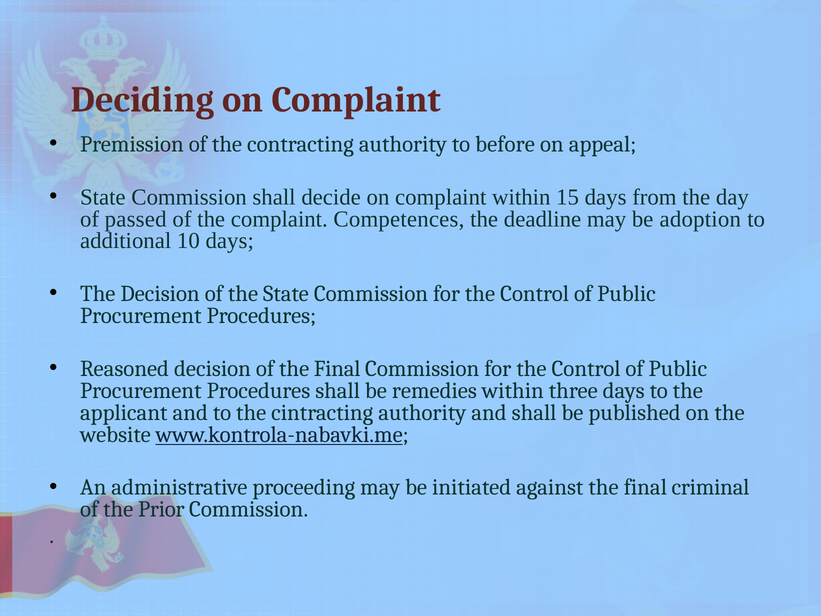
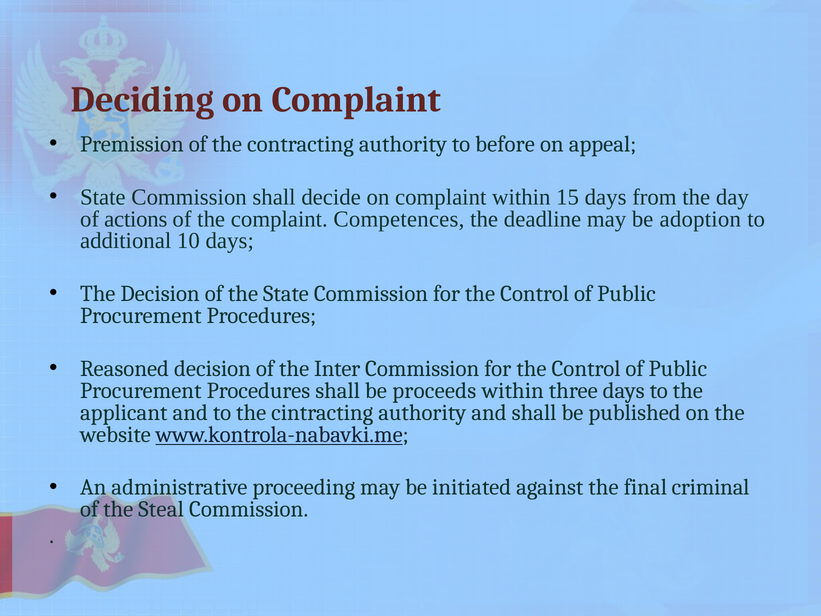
passed: passed -> actions
of the Final: Final -> Inter
remedies: remedies -> proceeds
Prior: Prior -> Steal
